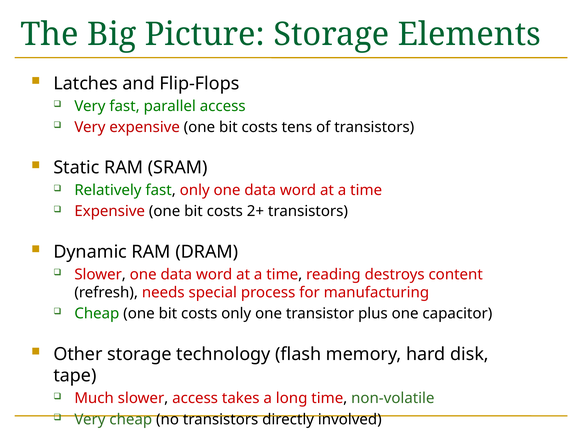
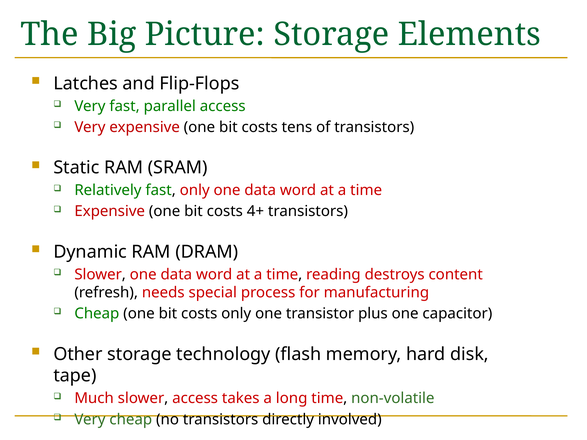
2+: 2+ -> 4+
